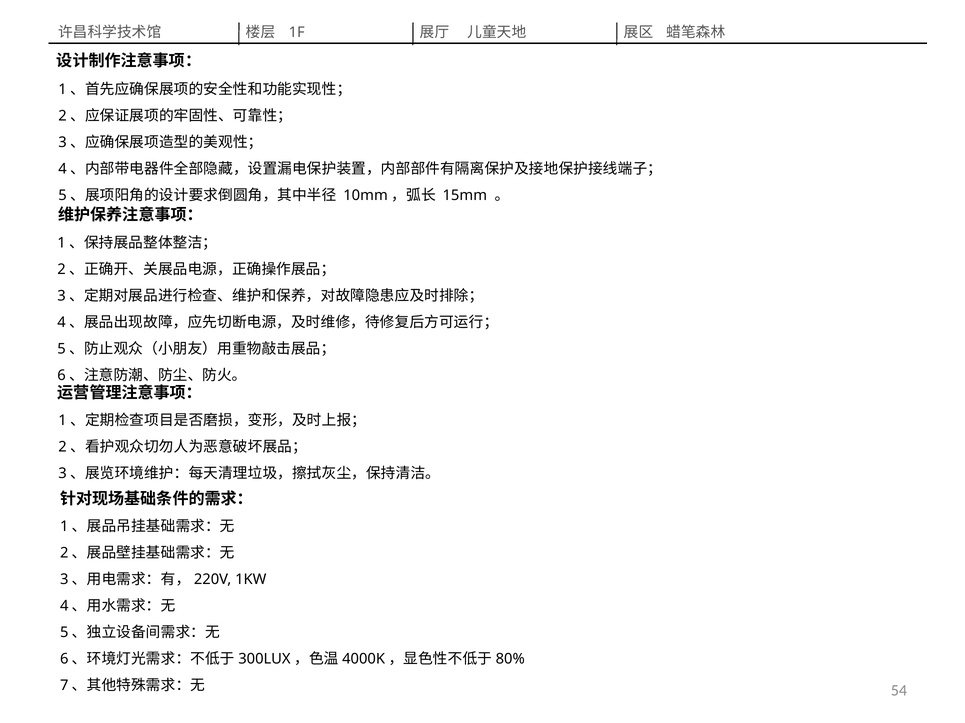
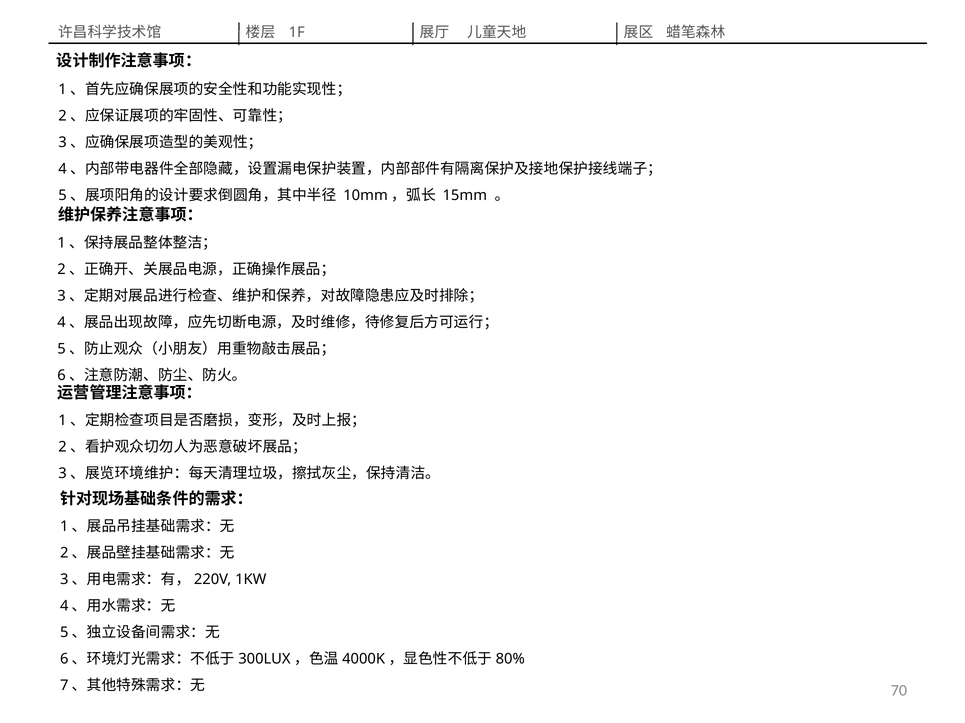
54: 54 -> 70
